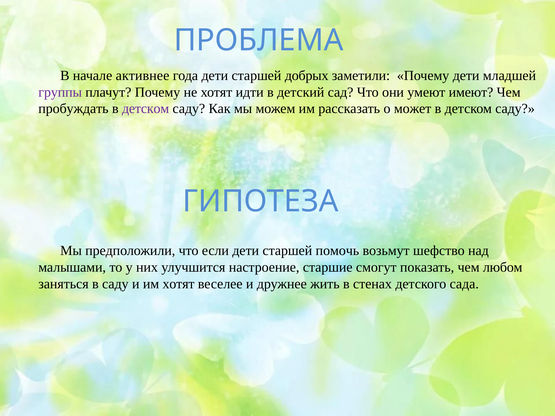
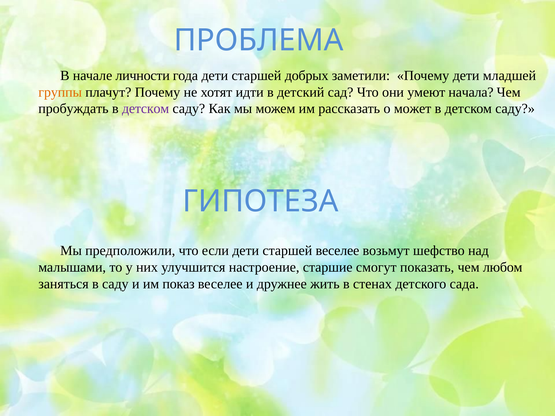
активнее: активнее -> личности
группы colour: purple -> orange
имеют: имеют -> начала
старшей помочь: помочь -> веселее
им хотят: хотят -> показ
